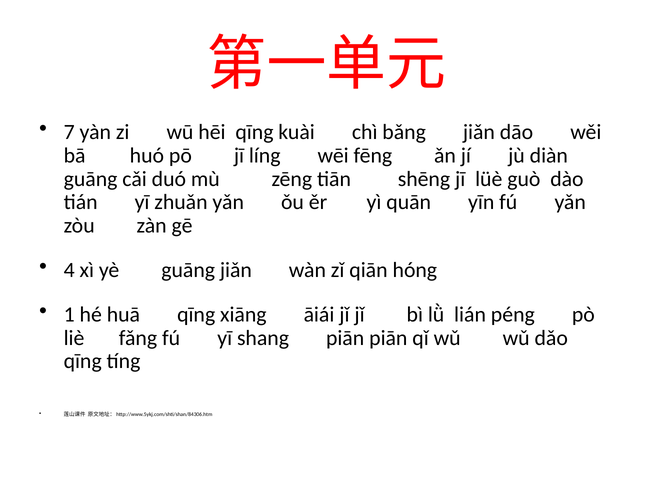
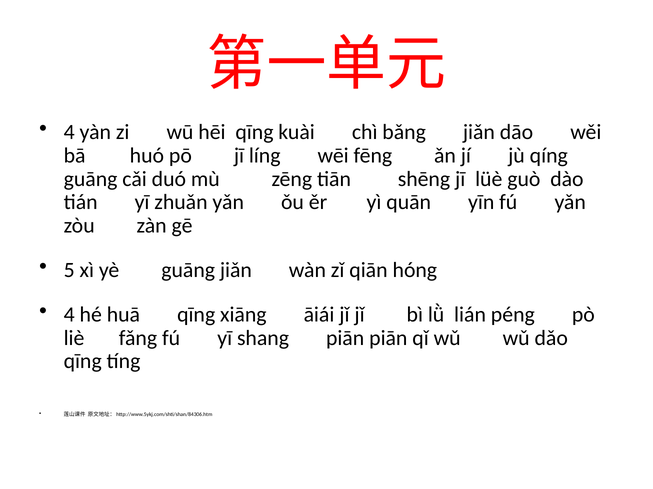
7 at (69, 132): 7 -> 4
diàn: diàn -> qíng
4: 4 -> 5
1 at (69, 315): 1 -> 4
